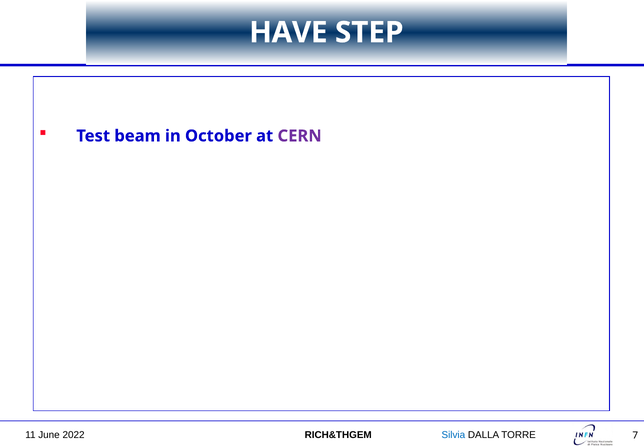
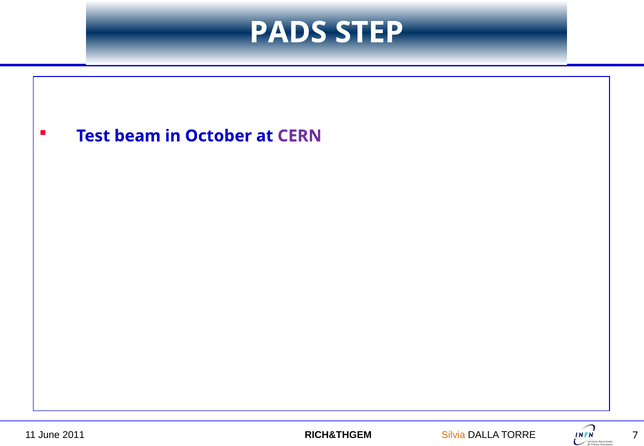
HAVE: HAVE -> PADS
2022: 2022 -> 2011
Silvia colour: blue -> orange
